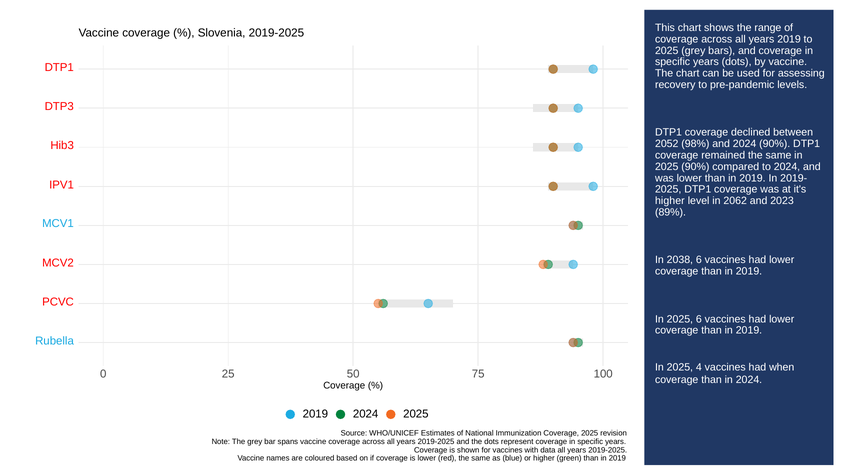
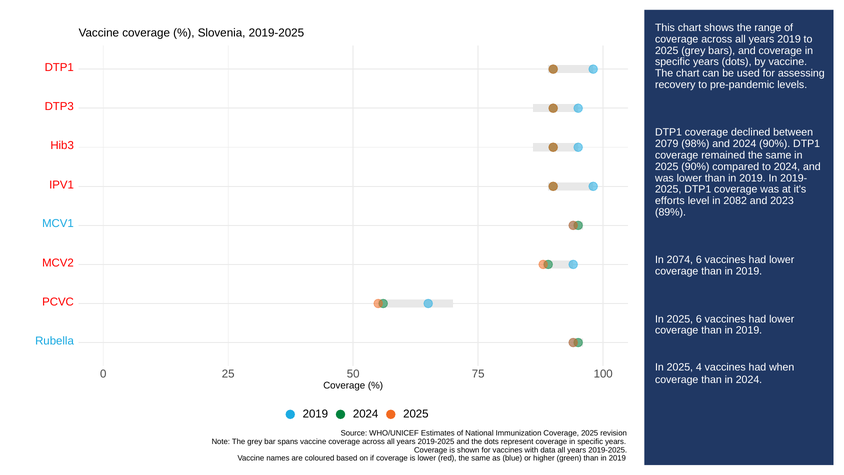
2052: 2052 -> 2079
higher at (670, 201): higher -> efforts
2062: 2062 -> 2082
2038: 2038 -> 2074
